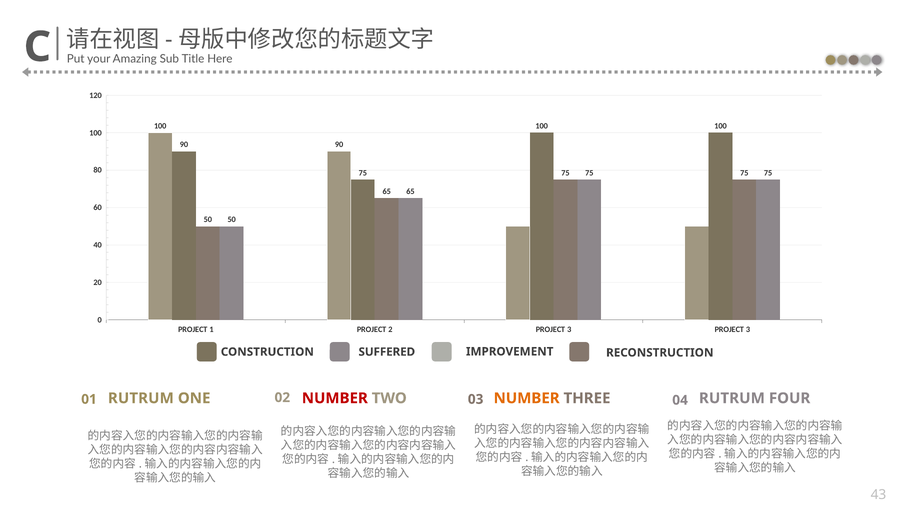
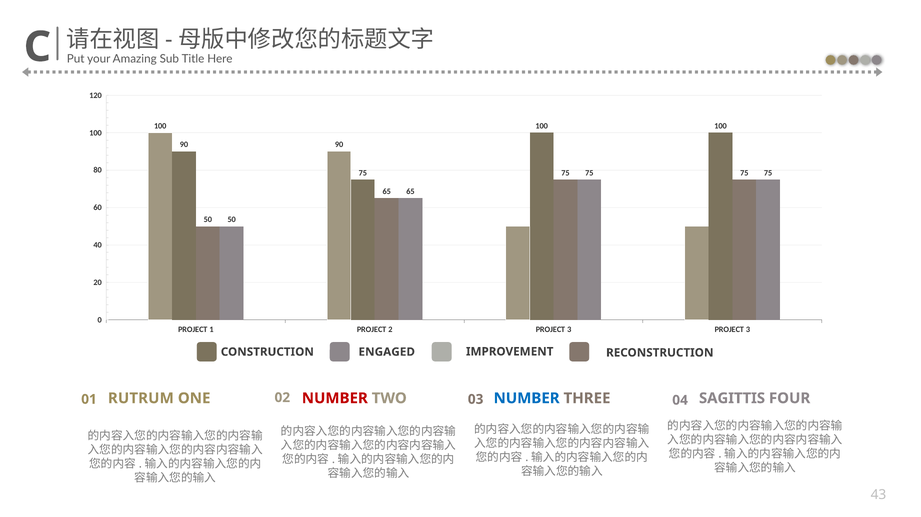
SUFFERED: SUFFERED -> ENGAGED
NUMBER at (527, 398) colour: orange -> blue
03 RUTRUM: RUTRUM -> SAGITTIS
